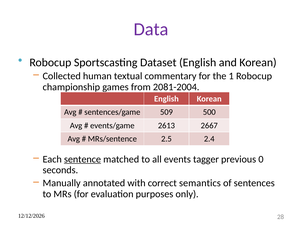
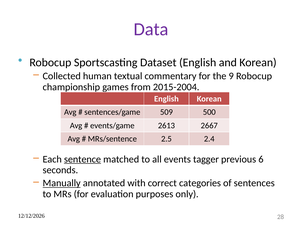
1: 1 -> 9
2081-2004: 2081-2004 -> 2015-2004
0: 0 -> 6
Manually underline: none -> present
semantics: semantics -> categories
